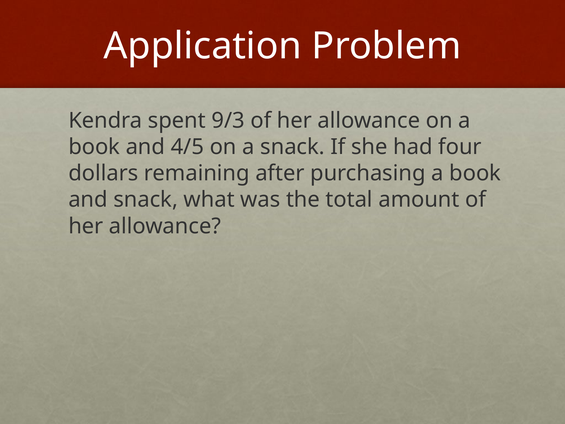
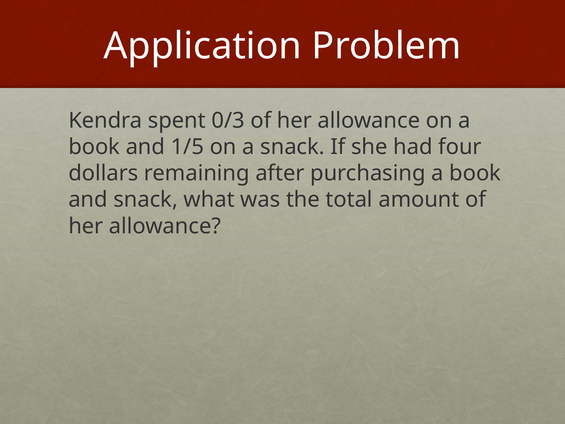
9/3: 9/3 -> 0/3
4/5: 4/5 -> 1/5
